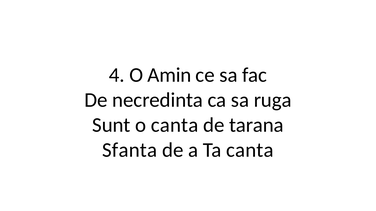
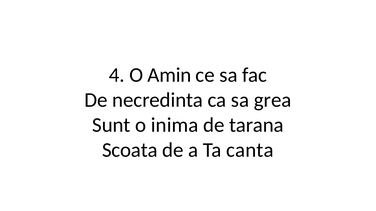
ruga: ruga -> grea
o canta: canta -> inima
Sfanta: Sfanta -> Scoata
